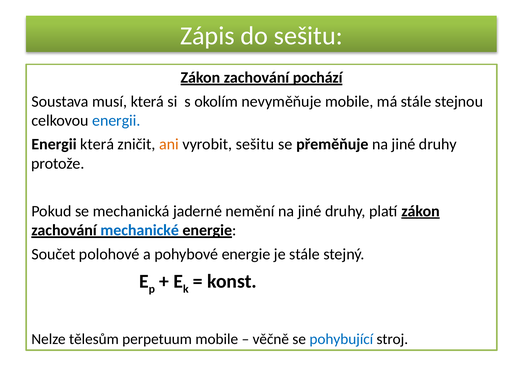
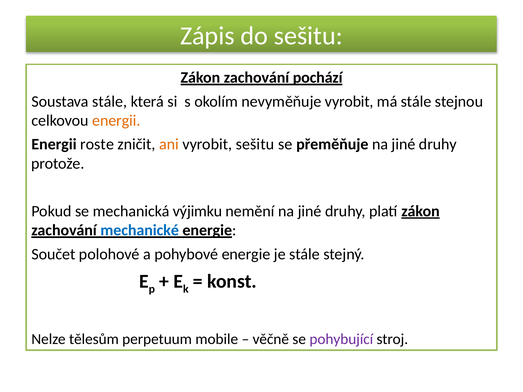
Soustava musí: musí -> stále
nevyměňuje mobile: mobile -> vyrobit
energii at (116, 121) colour: blue -> orange
Energii která: která -> roste
jaderné: jaderné -> výjimku
pohybující colour: blue -> purple
